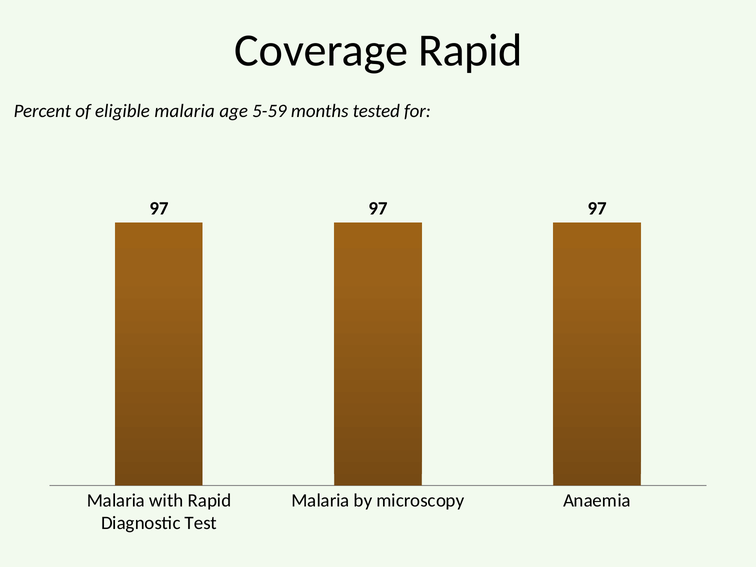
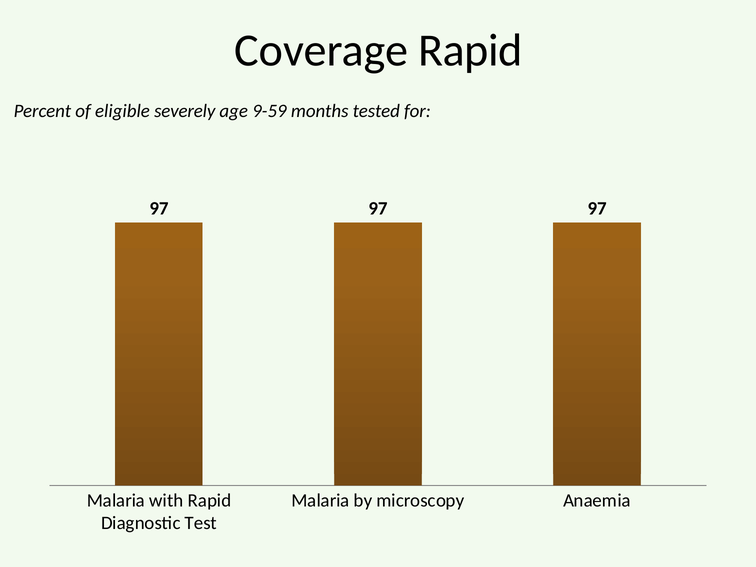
eligible malaria: malaria -> severely
5-59: 5-59 -> 9-59
